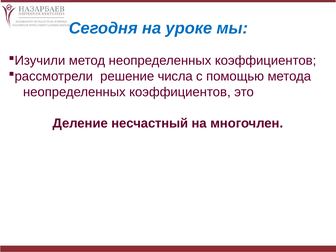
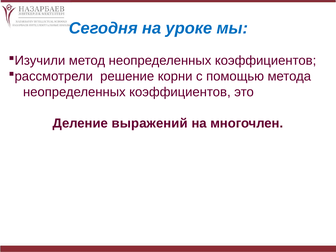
числа: числа -> корни
несчастный: несчастный -> выражений
